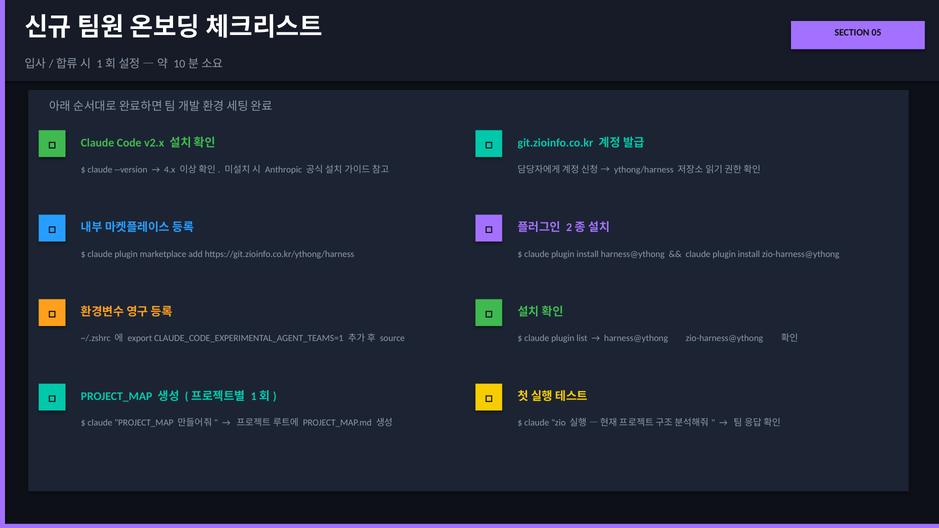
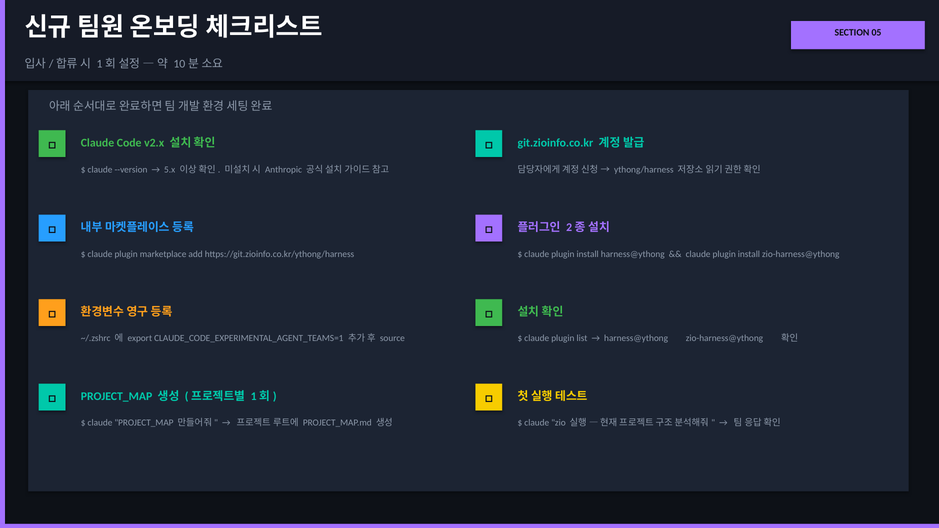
4.x: 4.x -> 5.x
